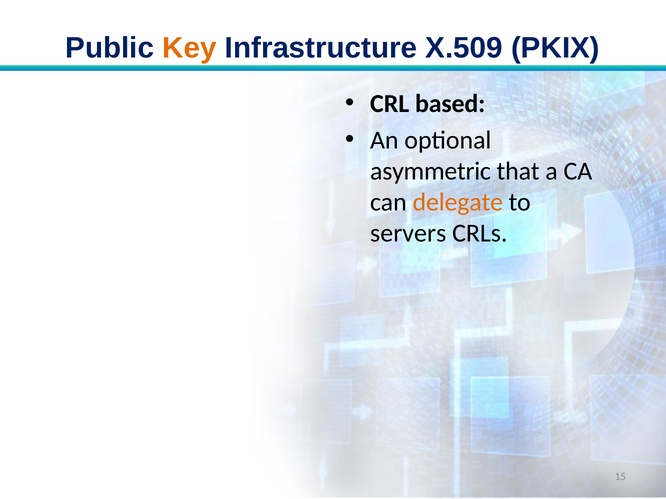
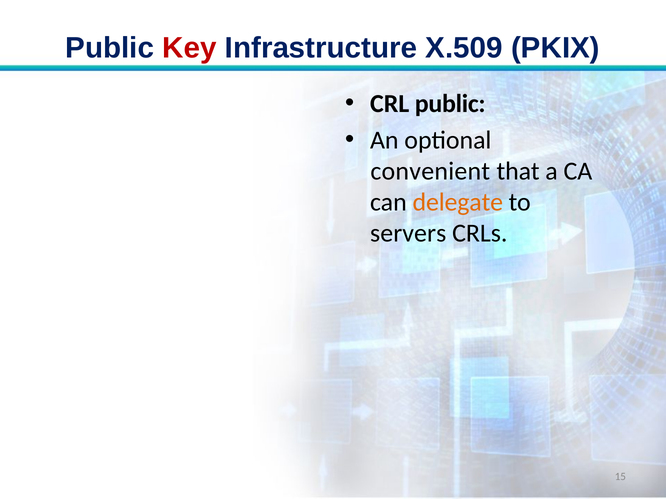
Key colour: orange -> red
CRL based: based -> public
asymmetric: asymmetric -> convenient
